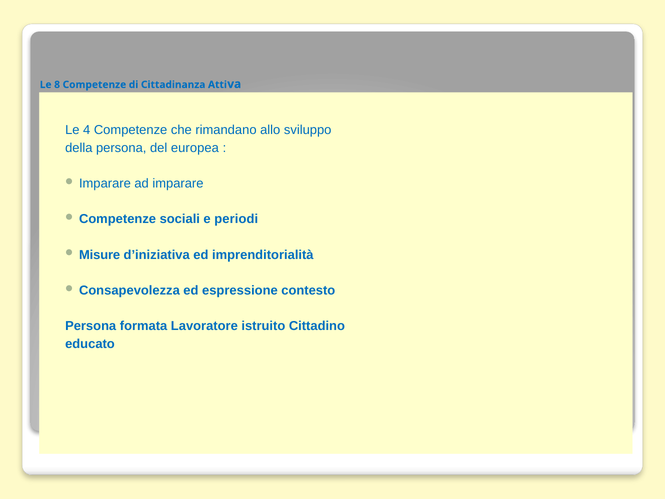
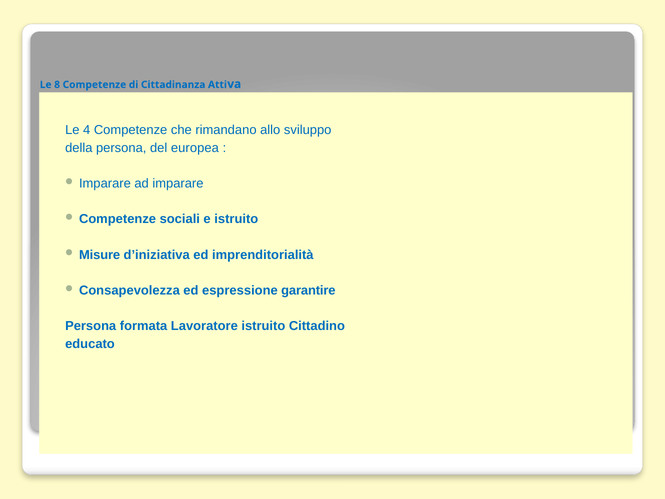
e periodi: periodi -> istruito
contesto: contesto -> garantire
